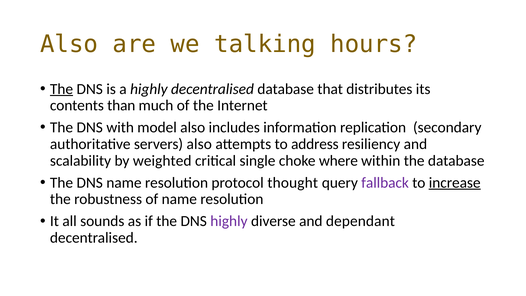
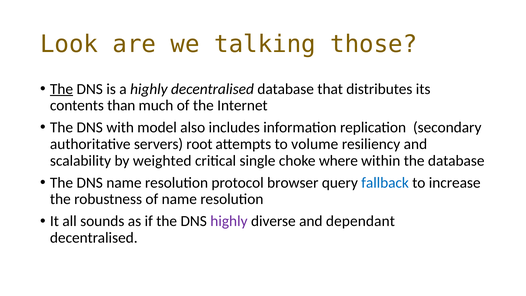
Also at (69, 44): Also -> Look
hours: hours -> those
servers also: also -> root
address: address -> volume
thought: thought -> browser
fallback colour: purple -> blue
increase underline: present -> none
